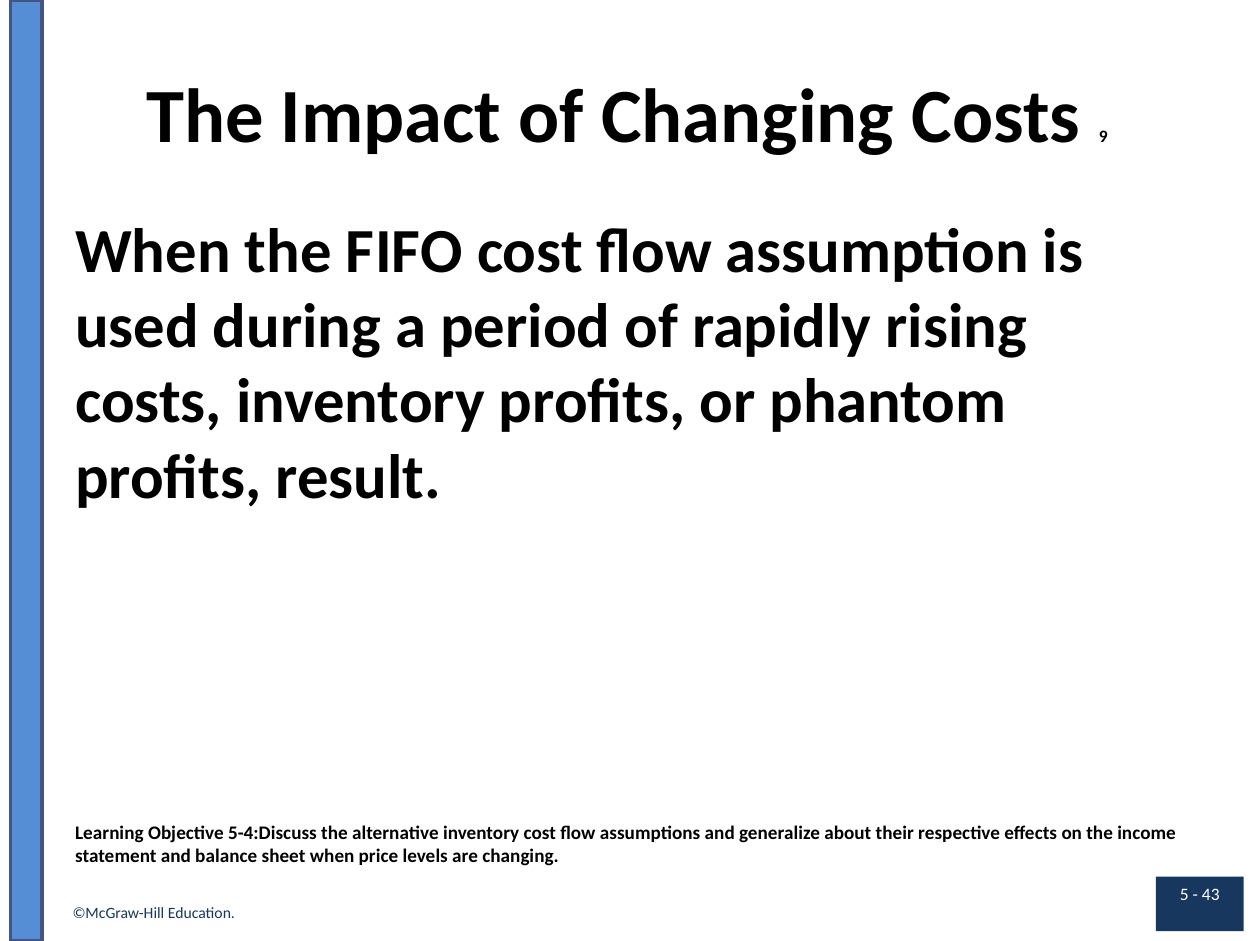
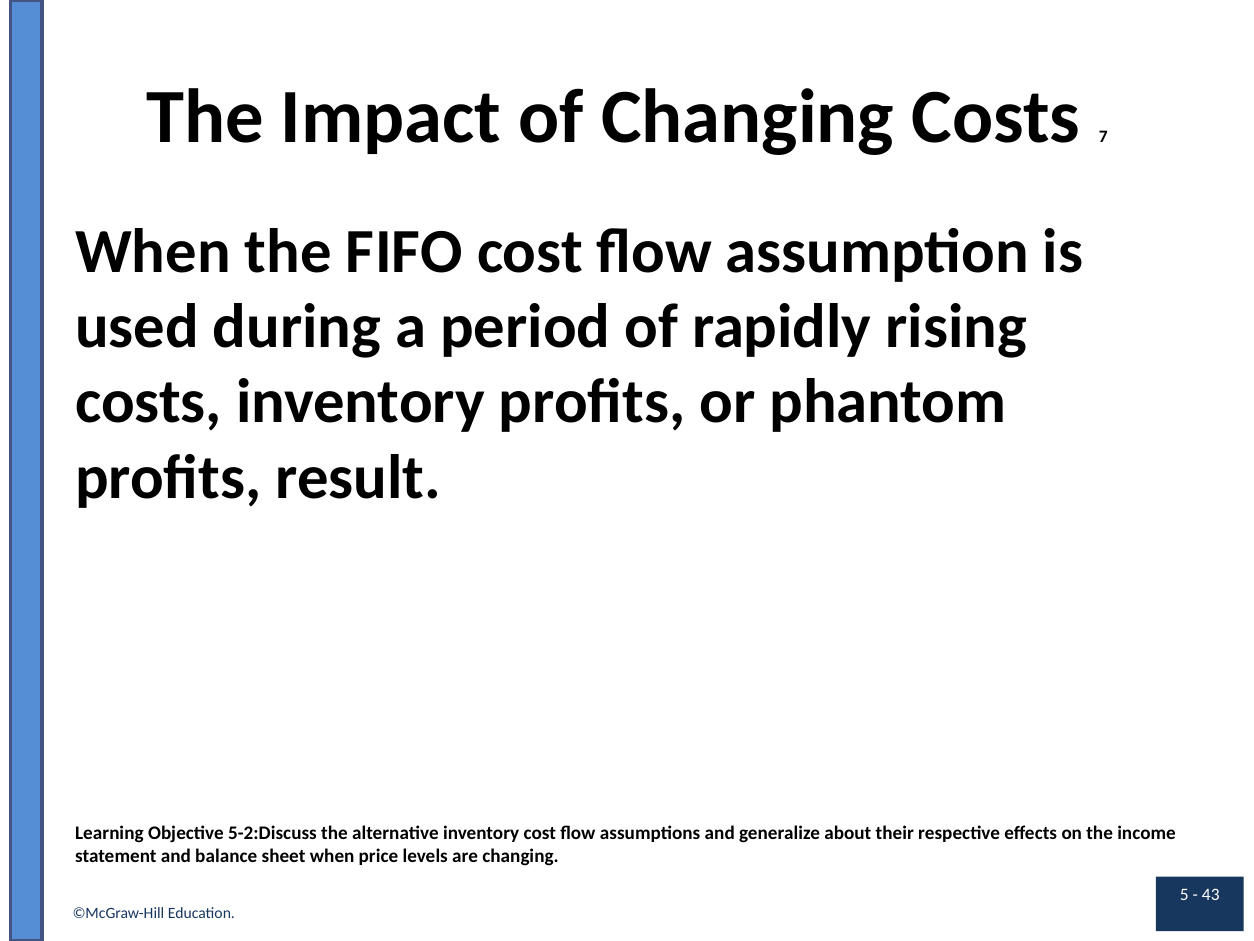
9: 9 -> 7
5-4:Discuss: 5-4:Discuss -> 5-2:Discuss
